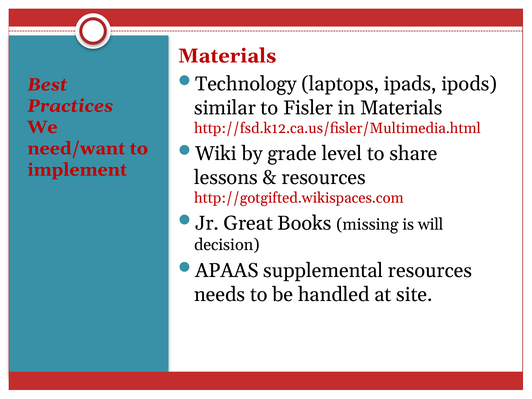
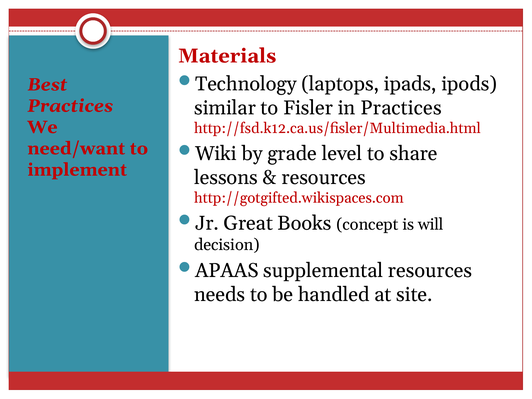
in Materials: Materials -> Practices
missing: missing -> concept
